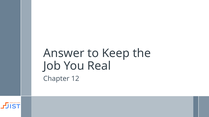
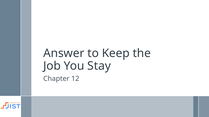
Real: Real -> Stay
